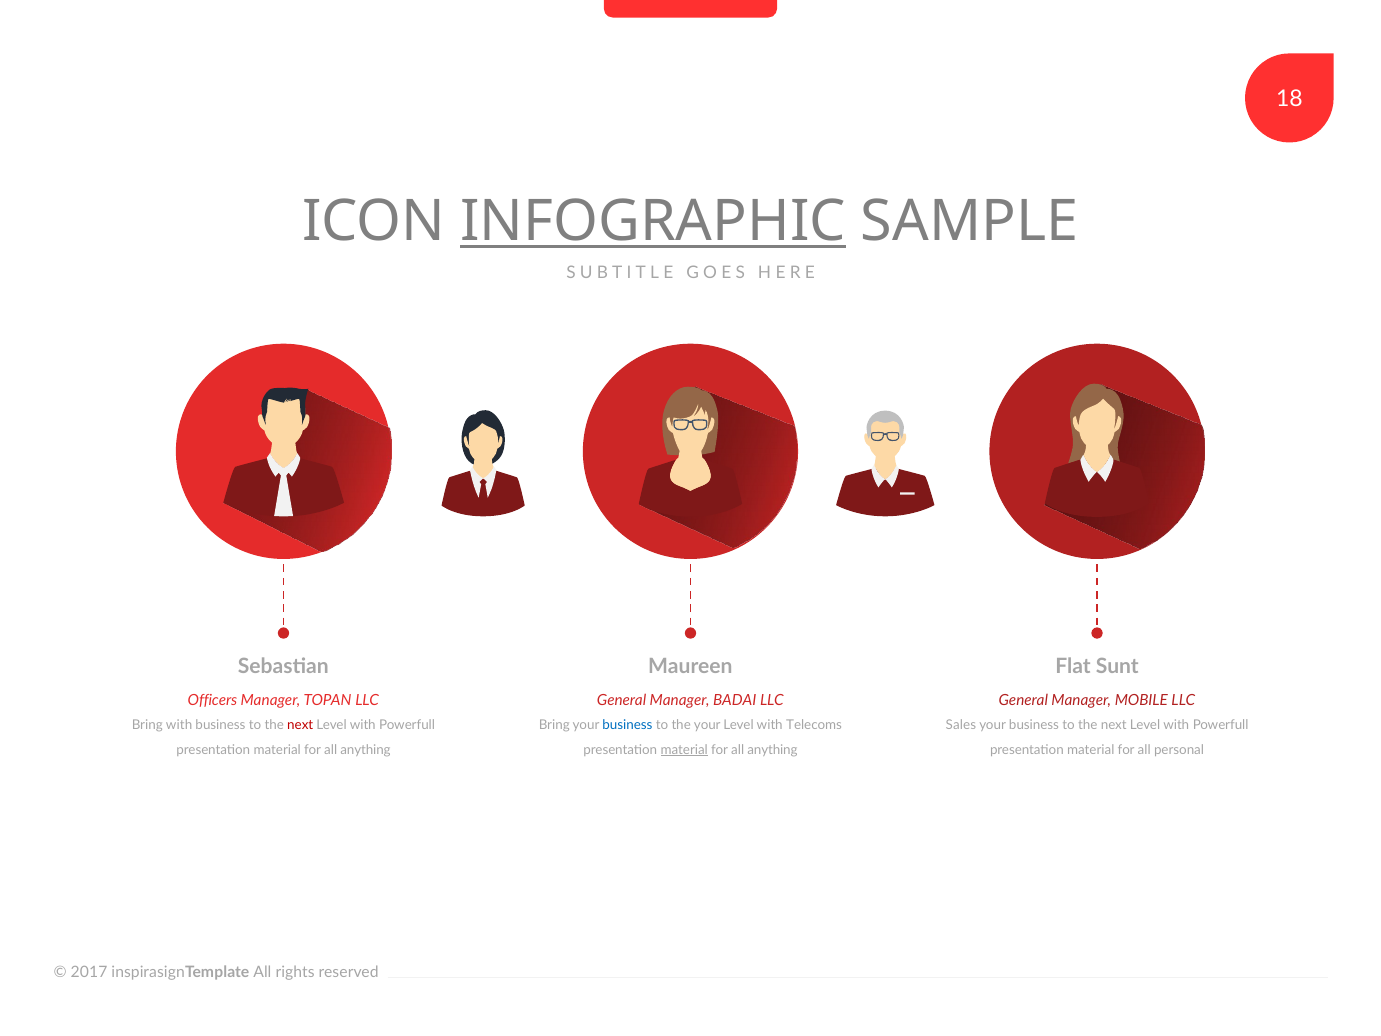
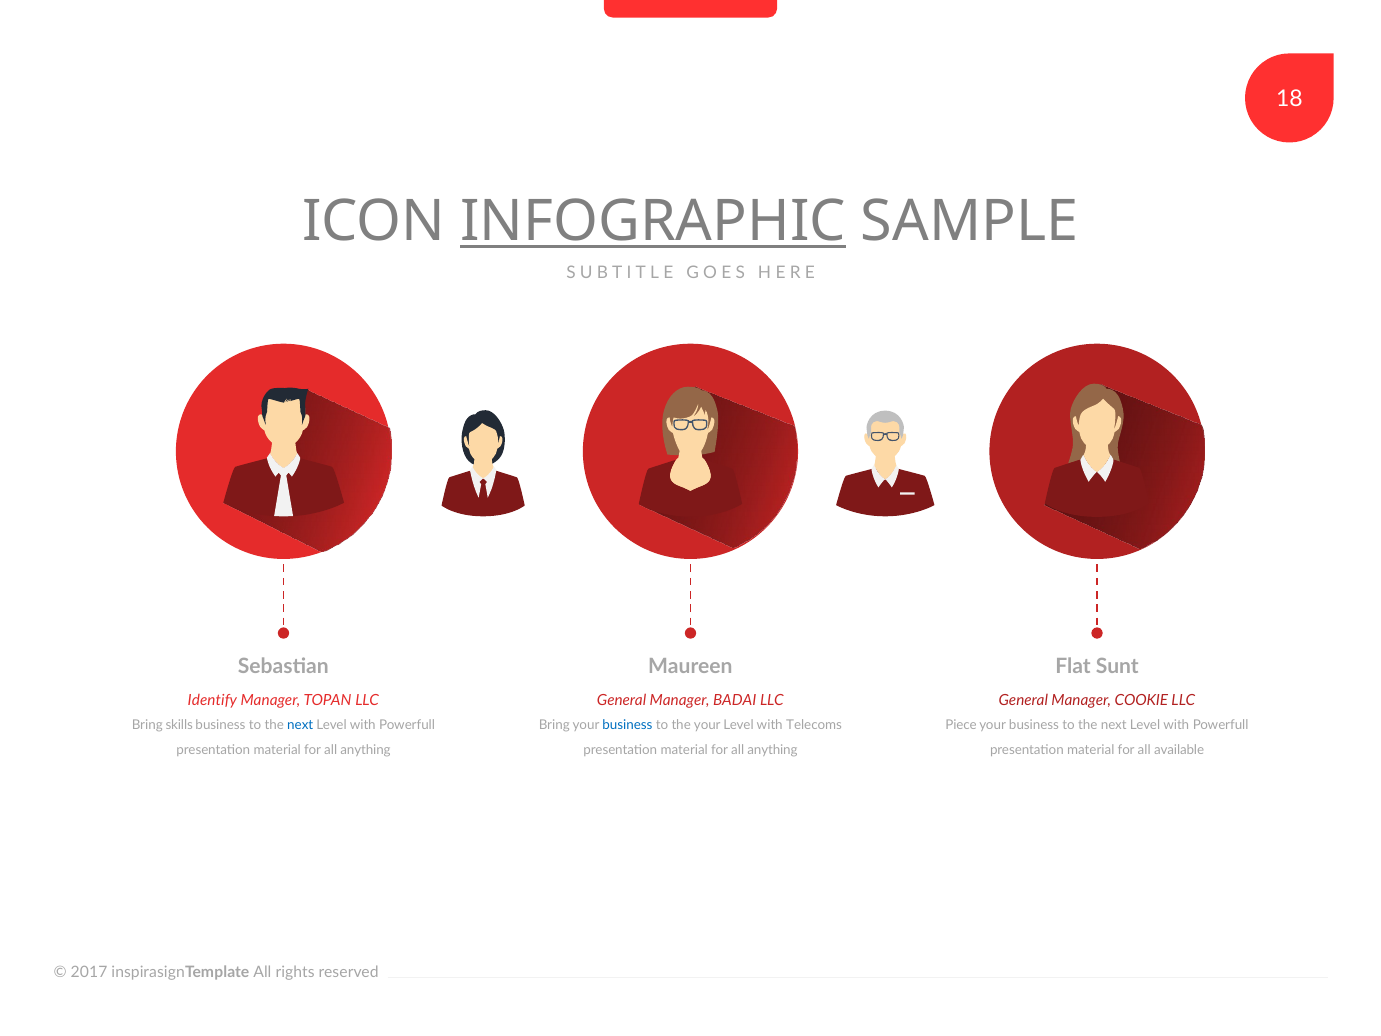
Officers: Officers -> Identify
MOBILE: MOBILE -> COOKIE
Bring with: with -> skills
next at (300, 725) colour: red -> blue
Sales: Sales -> Piece
material at (684, 749) underline: present -> none
personal: personal -> available
